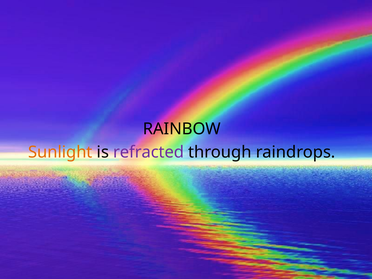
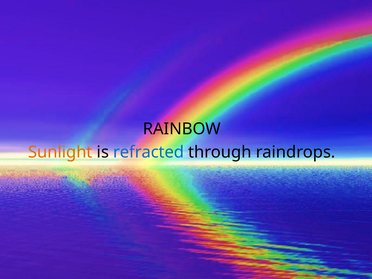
refracted colour: purple -> blue
